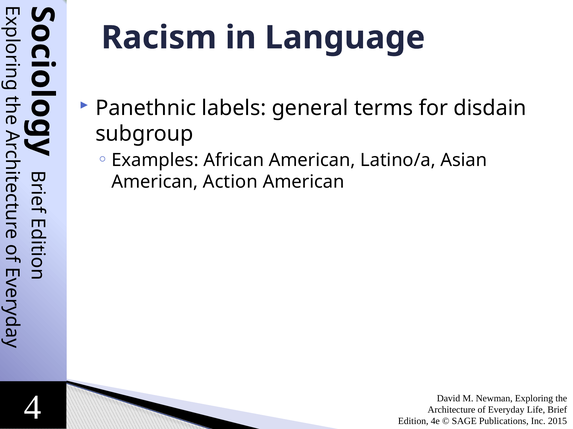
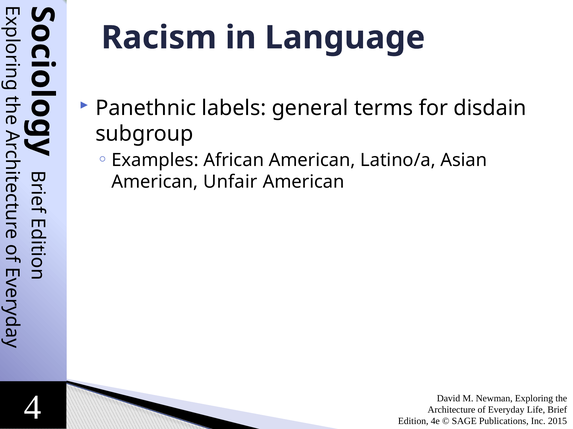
Action: Action -> Unfair
